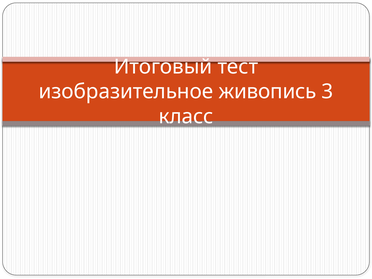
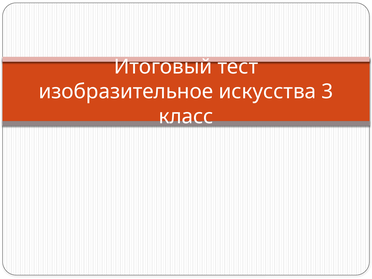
живопись: живопись -> искусства
